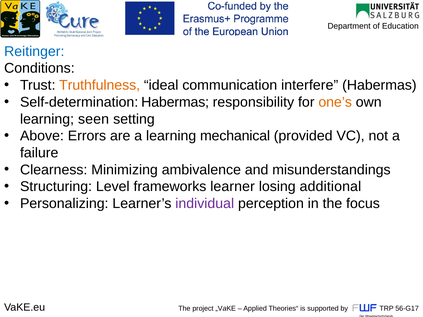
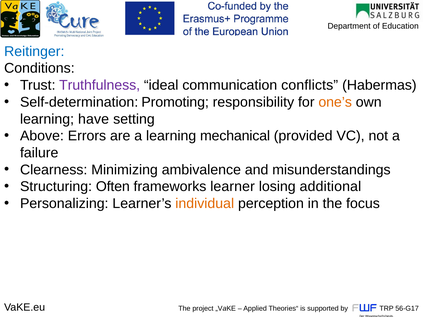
Truthfulness colour: orange -> purple
interfere: interfere -> conflicts
Self-determination Habermas: Habermas -> Promoting
seen: seen -> have
Level: Level -> Often
individual colour: purple -> orange
